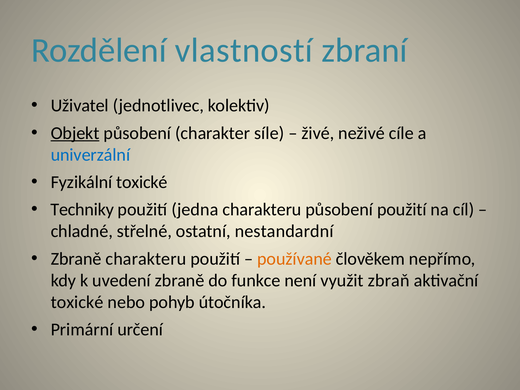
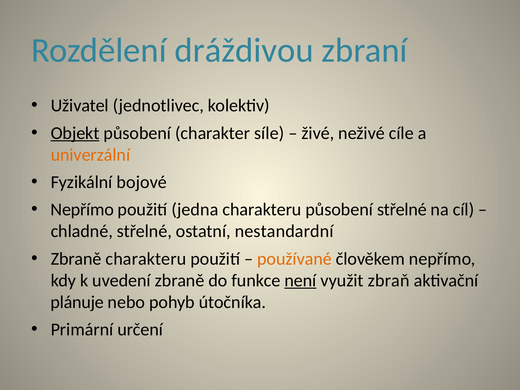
vlastností: vlastností -> dráždivou
univerzální colour: blue -> orange
Fyzikální toxické: toxické -> bojové
Techniky at (82, 210): Techniky -> Nepřímo
působení použití: použití -> střelné
není underline: none -> present
toxické at (77, 302): toxické -> plánuje
